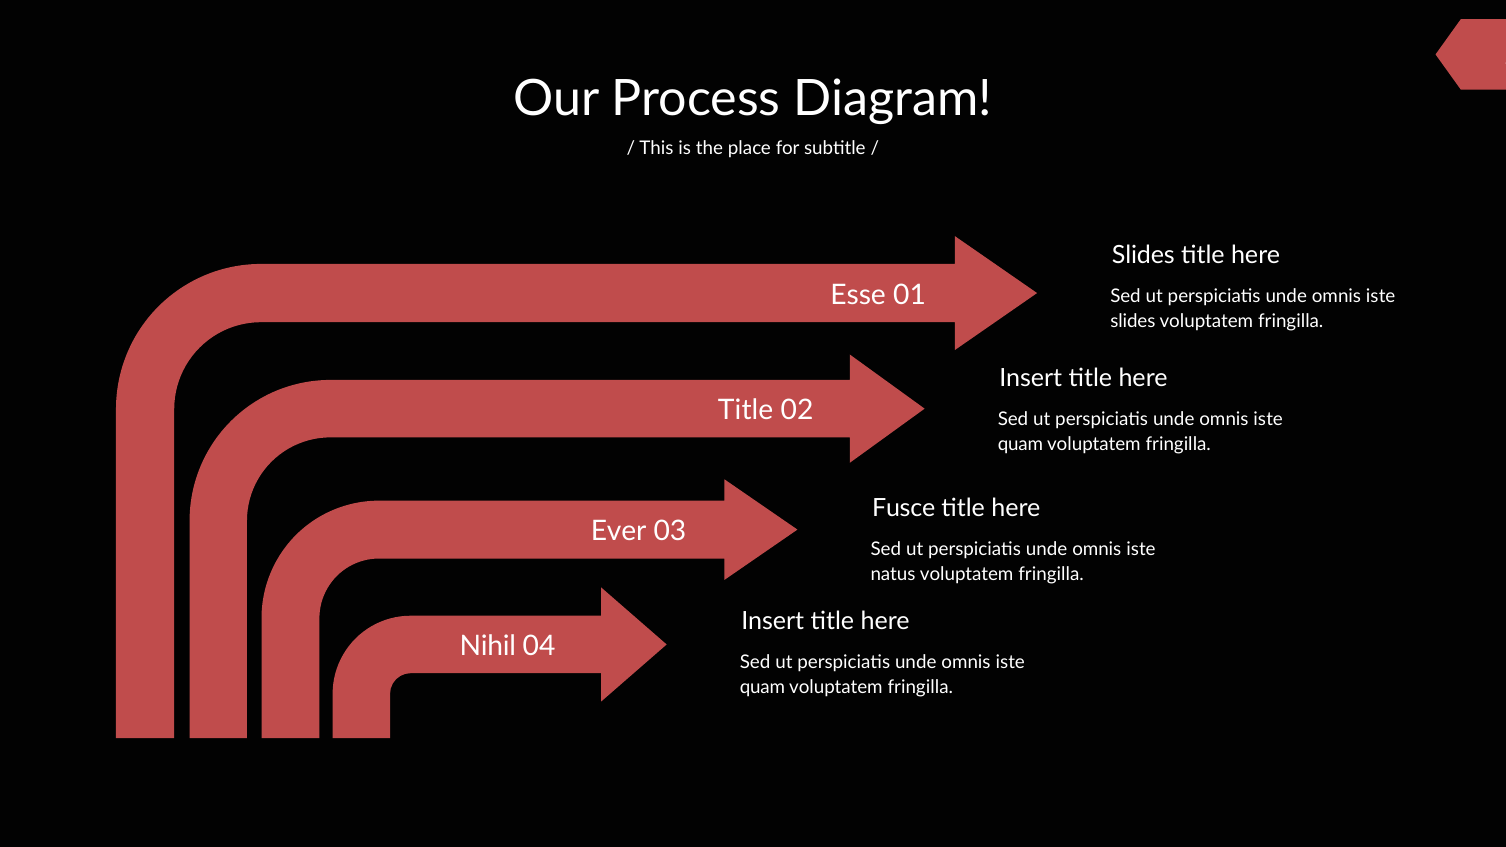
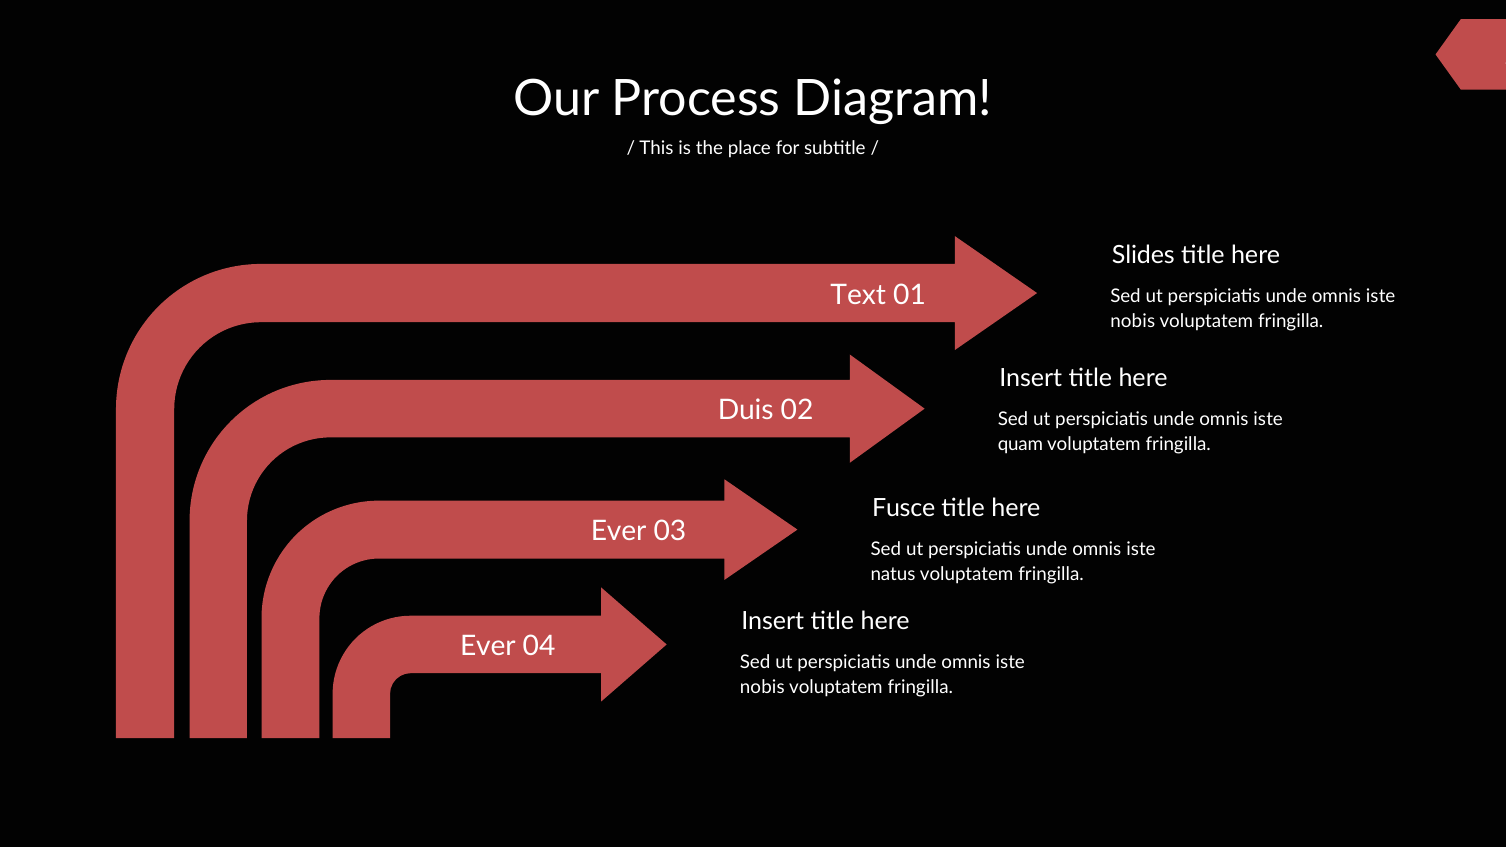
Esse: Esse -> Text
slides at (1133, 321): slides -> nobis
Title at (746, 410): Title -> Duis
Nihil at (488, 647): Nihil -> Ever
quam at (762, 687): quam -> nobis
